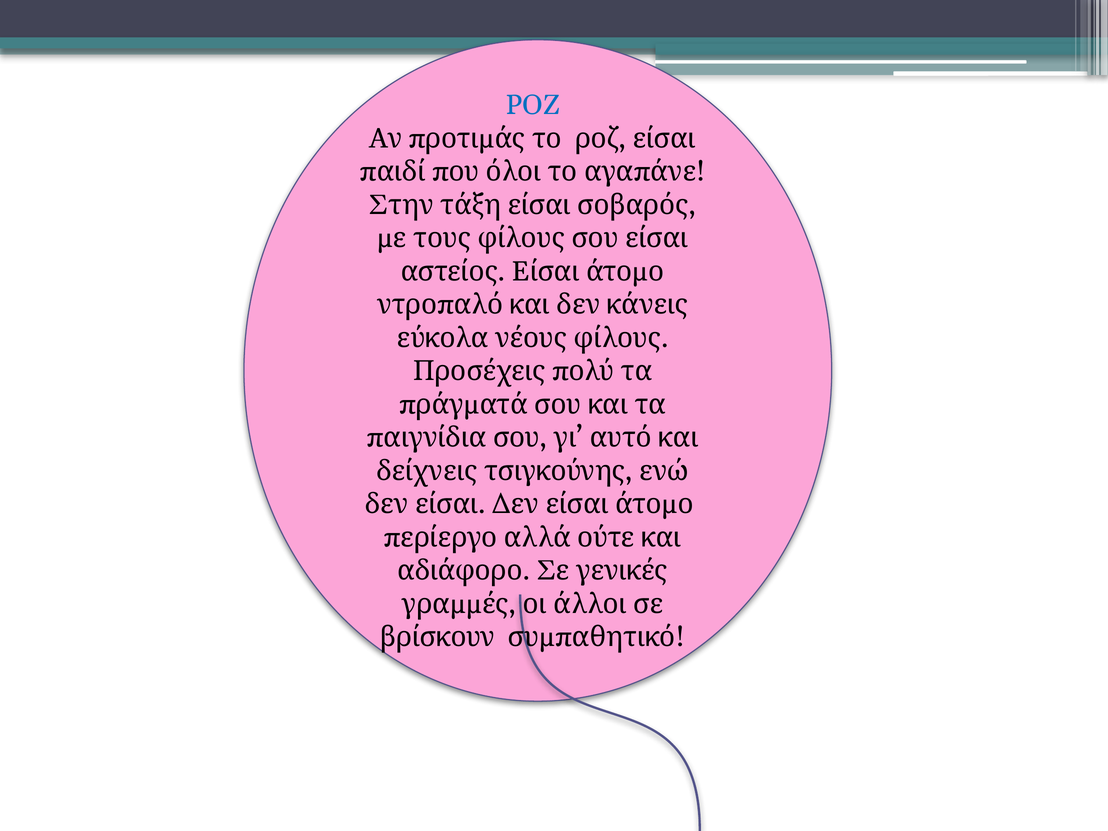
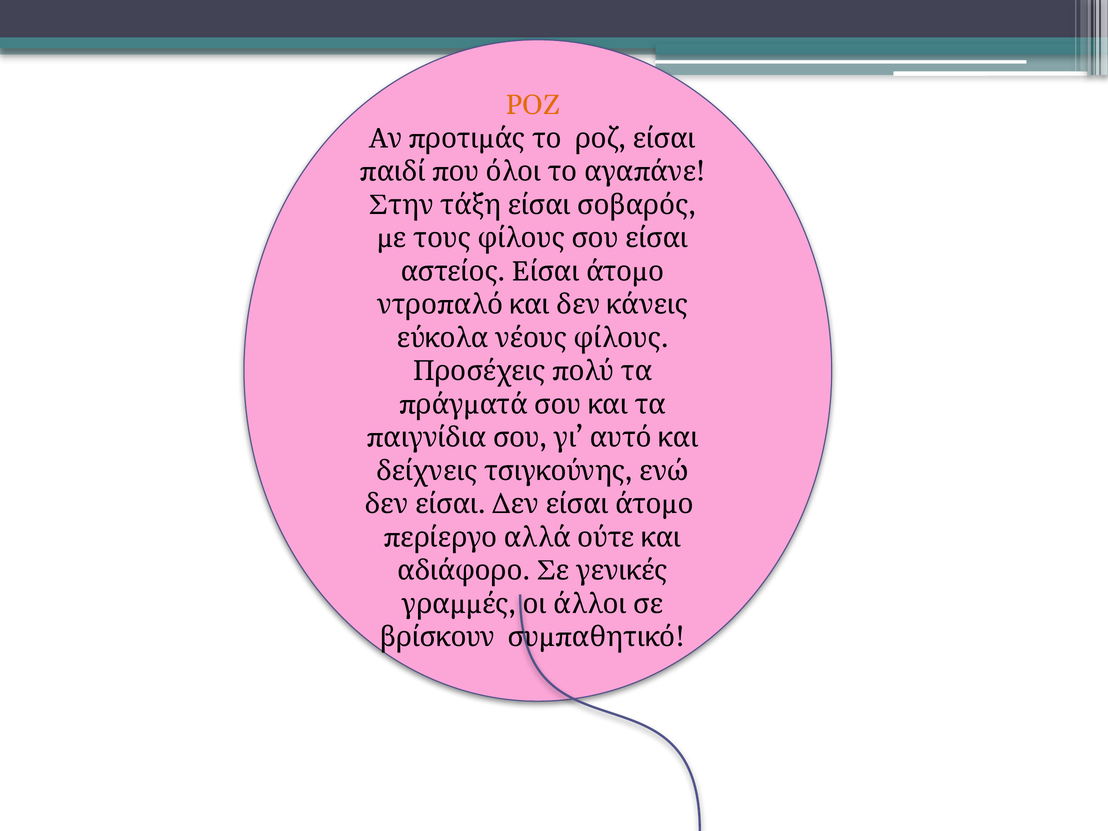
ΡΟΖ at (533, 105) colour: blue -> orange
